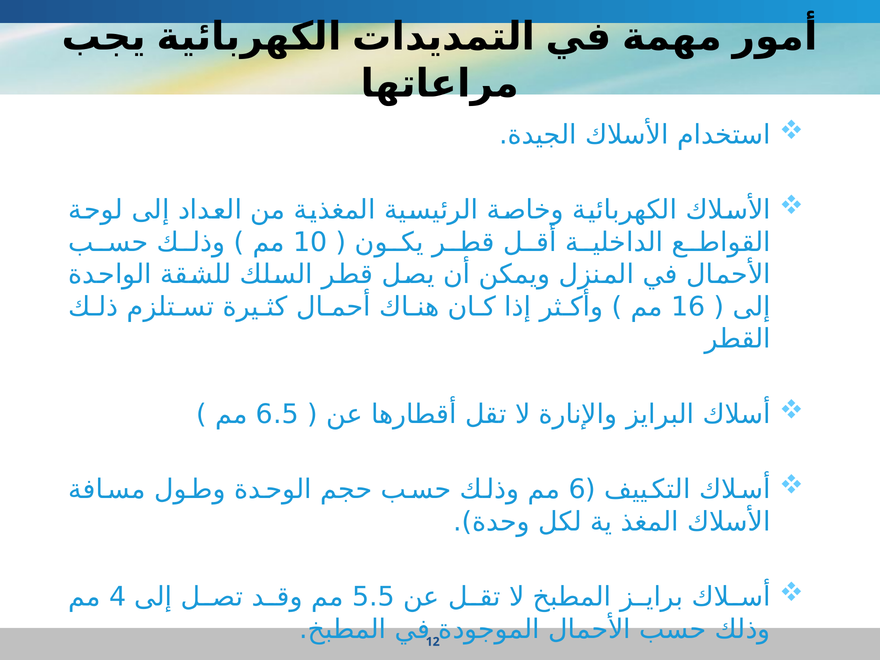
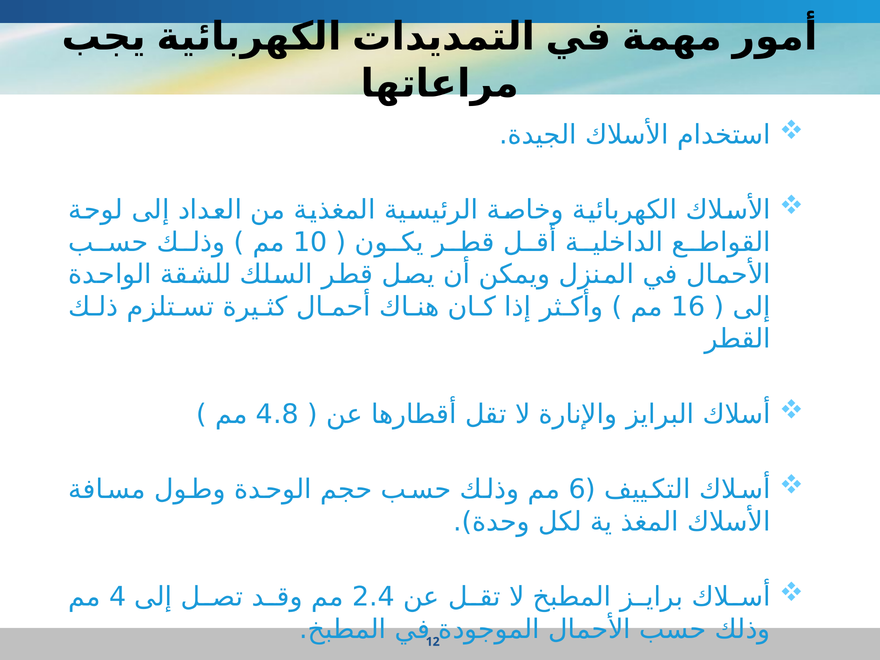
6.5: 6.5 -> 4.8
5.5: 5.5 -> 2.4
